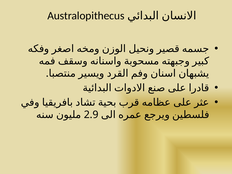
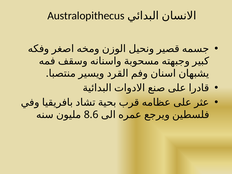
2.9: 2.9 -> 8.6
